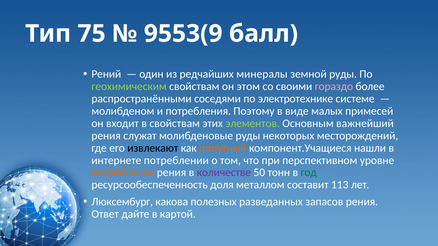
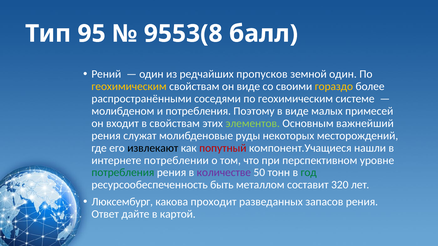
75: 75 -> 95
9553(9: 9553(9 -> 9553(8
минералы: минералы -> пропусков
земной руды: руды -> один
геохимическим at (129, 87) colour: light green -> yellow
он этом: этом -> виде
гораздо colour: pink -> yellow
соседями по электротехнике: электротехнике -> геохимическим
попутный colour: orange -> red
потребления at (123, 173) colour: orange -> green
доля: доля -> быть
113: 113 -> 320
полезных: полезных -> проходит
